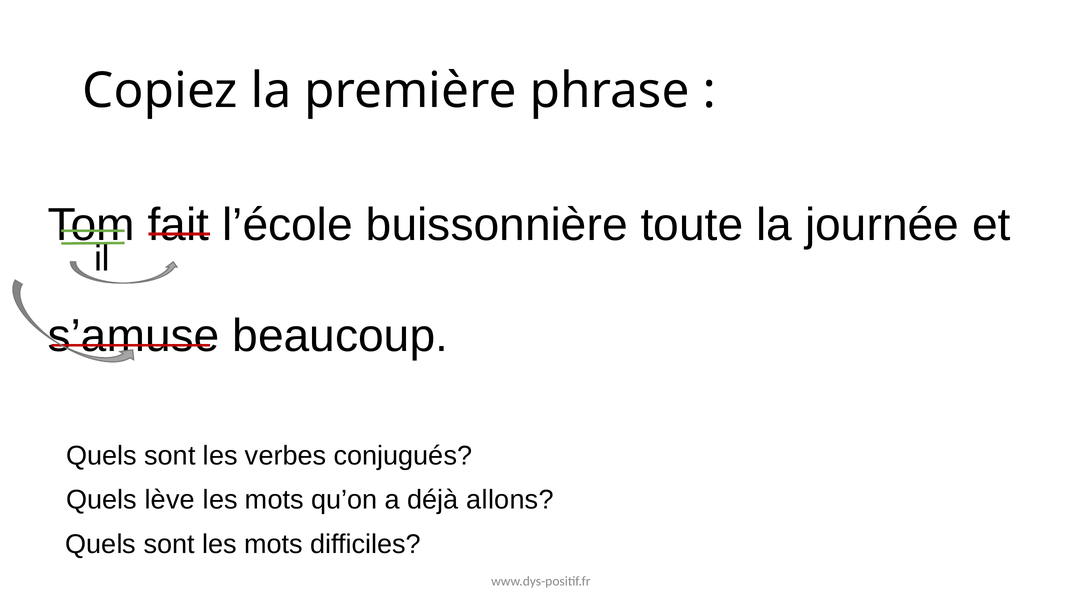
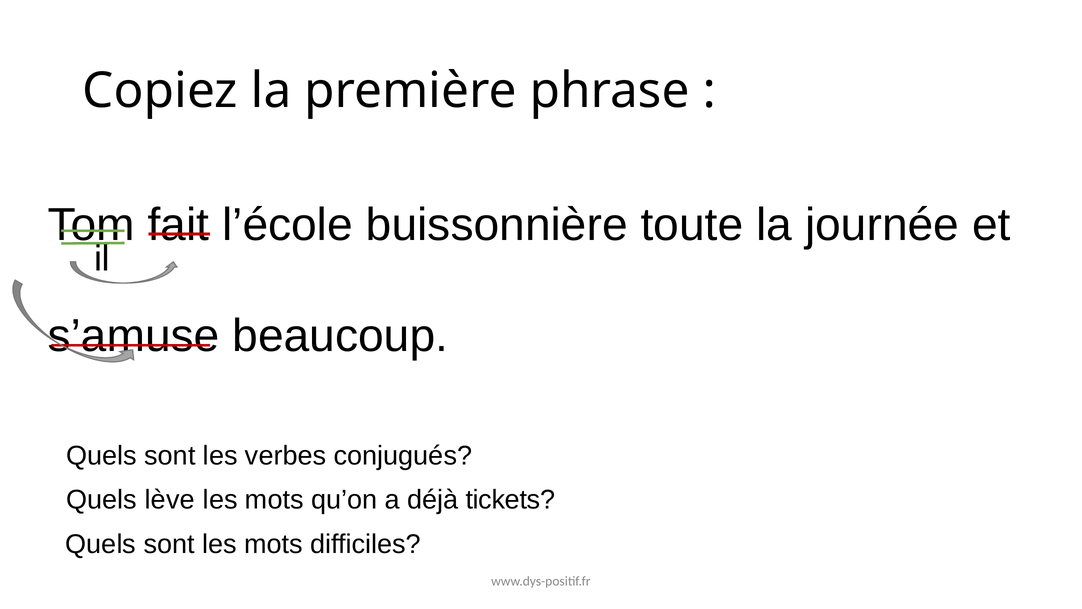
allons: allons -> tickets
